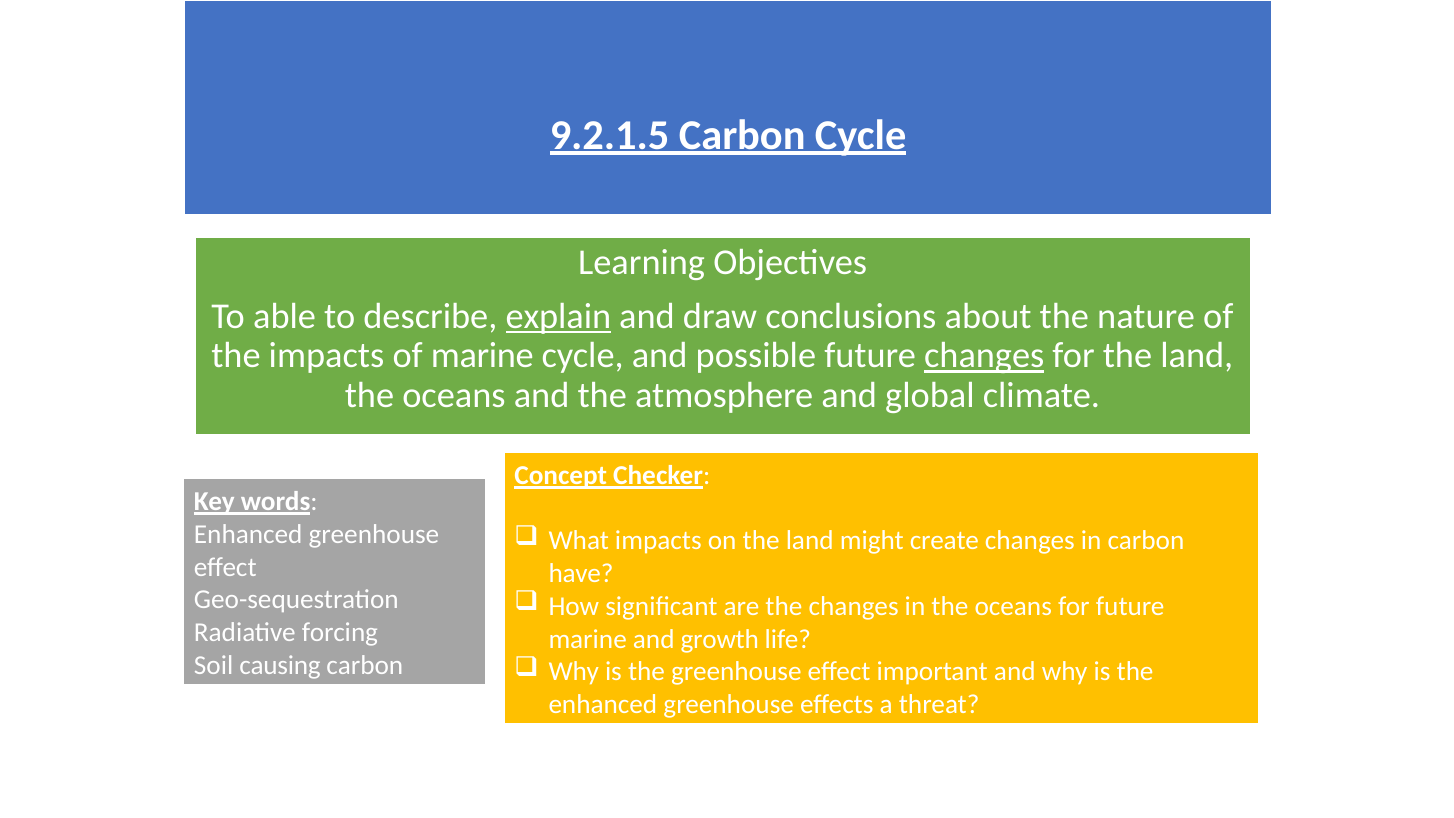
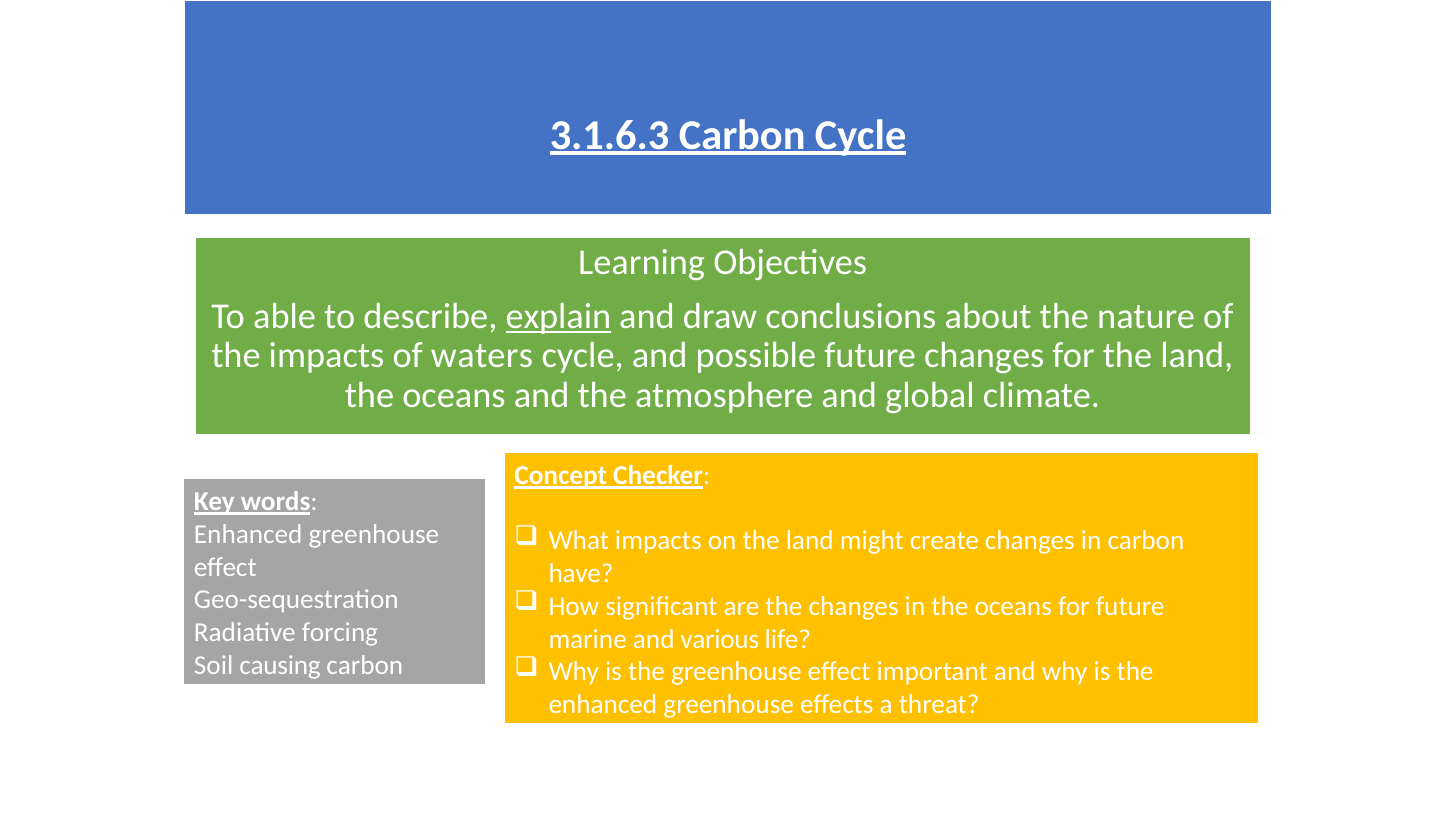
9.2.1.5: 9.2.1.5 -> 3.1.6.3
of marine: marine -> waters
changes at (984, 356) underline: present -> none
growth: growth -> various
